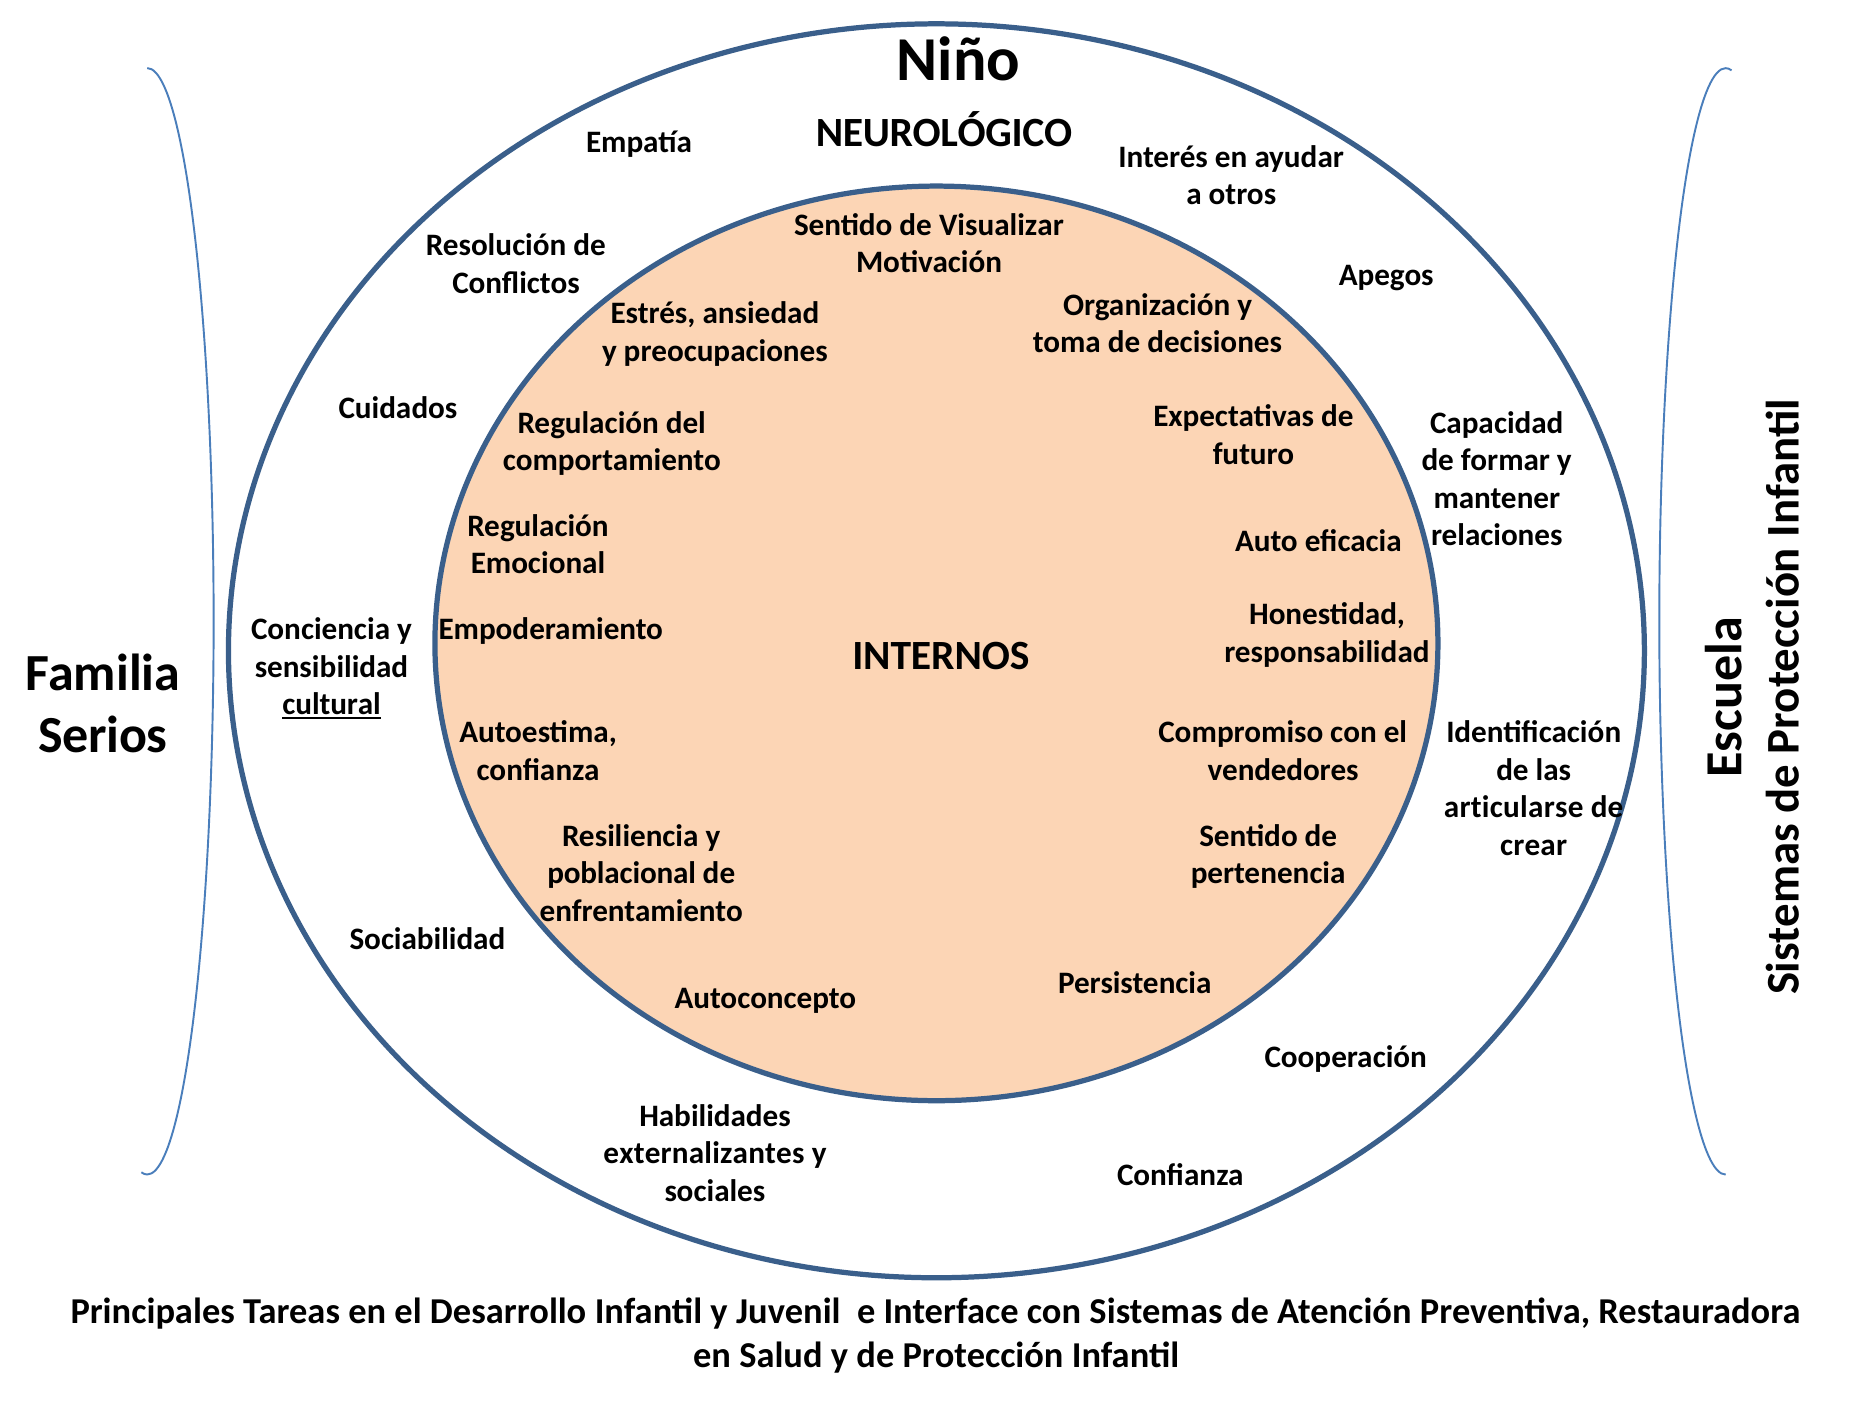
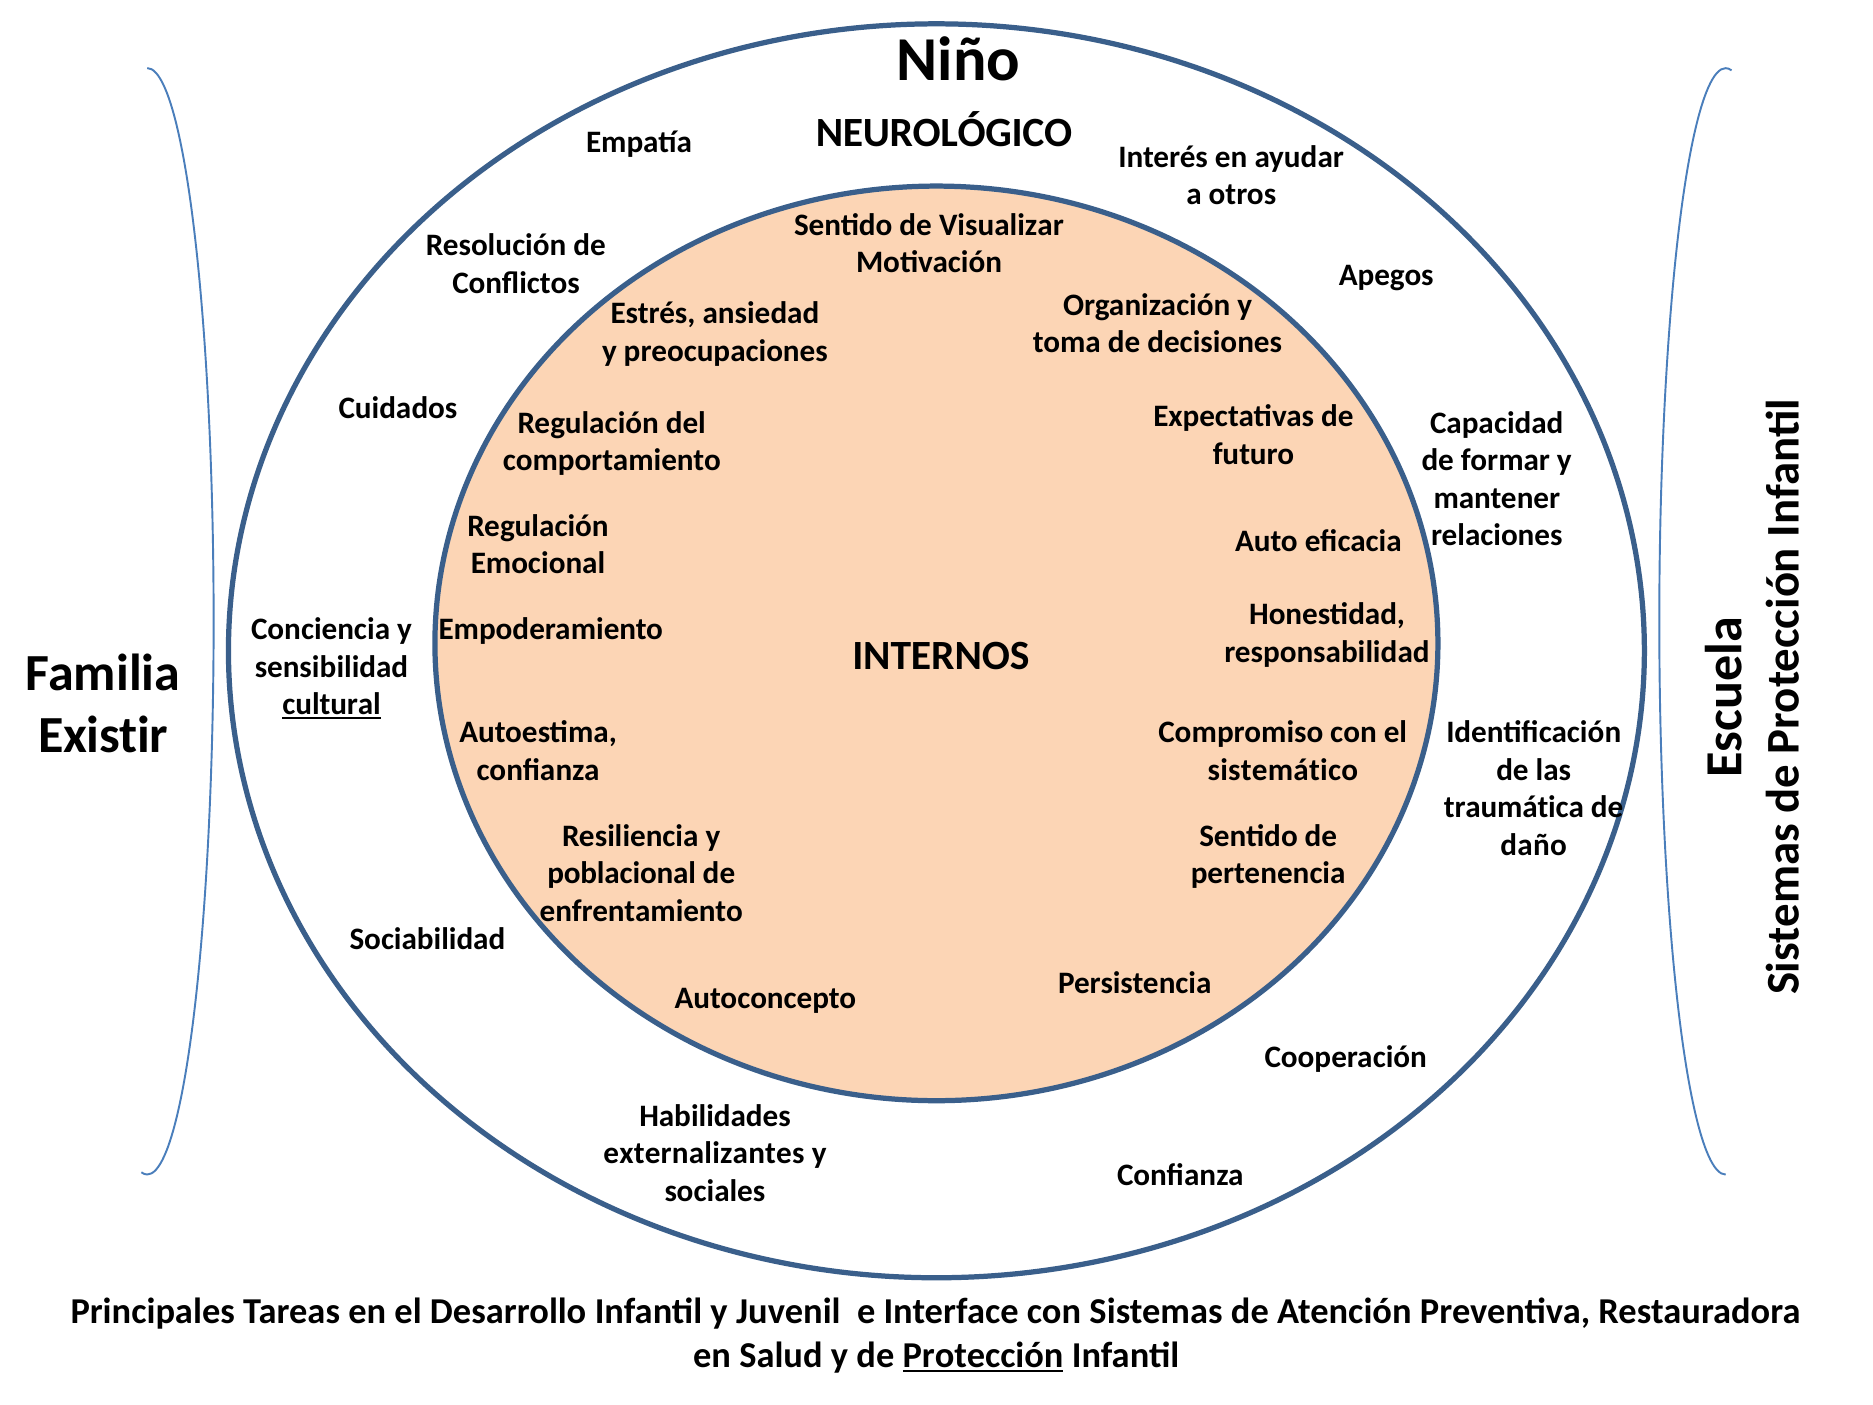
Serios: Serios -> Existir
vendedores: vendedores -> sistemático
articularse: articularse -> traumática
crear: crear -> daño
Protección underline: none -> present
